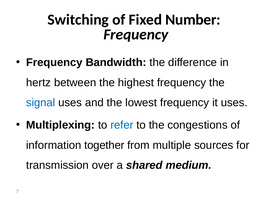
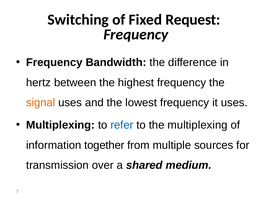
Number: Number -> Request
signal colour: blue -> orange
the congestions: congestions -> multiplexing
